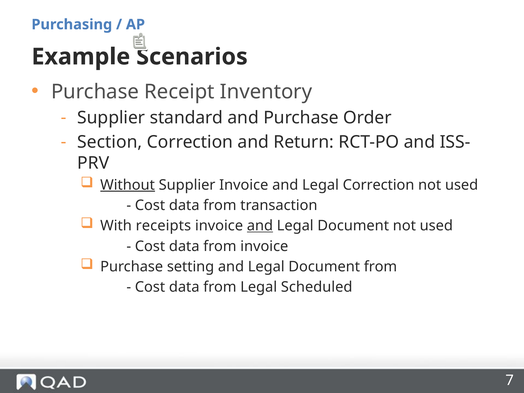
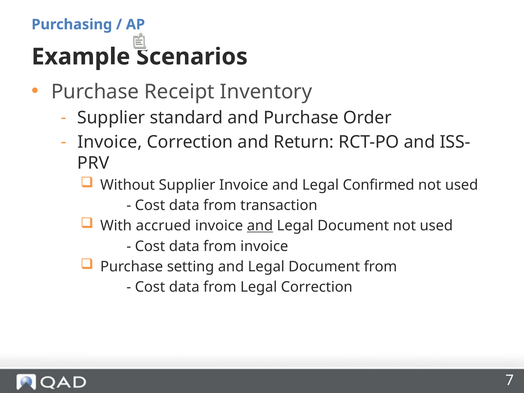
Section at (110, 142): Section -> Invoice
Without underline: present -> none
Legal Correction: Correction -> Confirmed
receipts: receipts -> accrued
Legal Scheduled: Scheduled -> Correction
